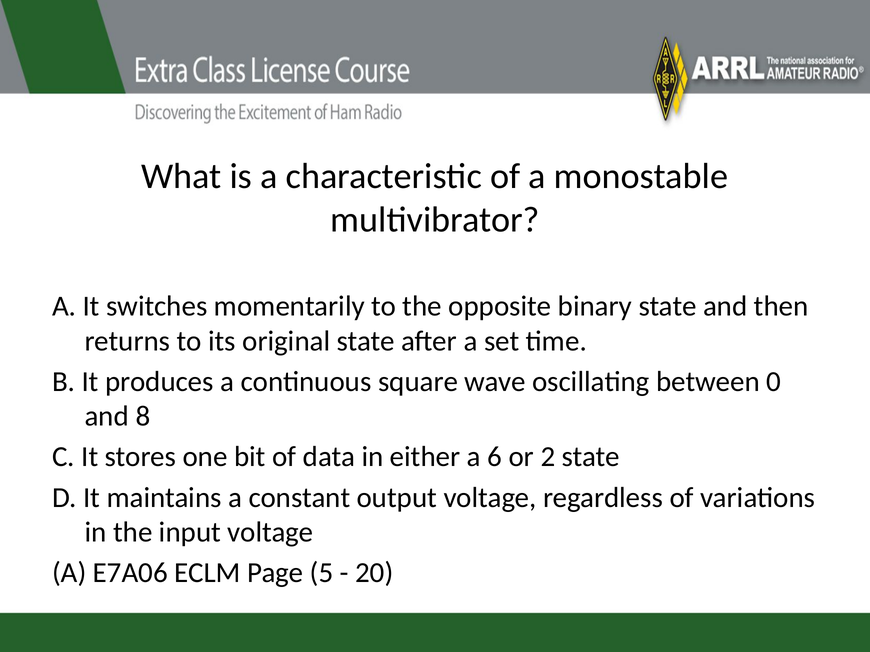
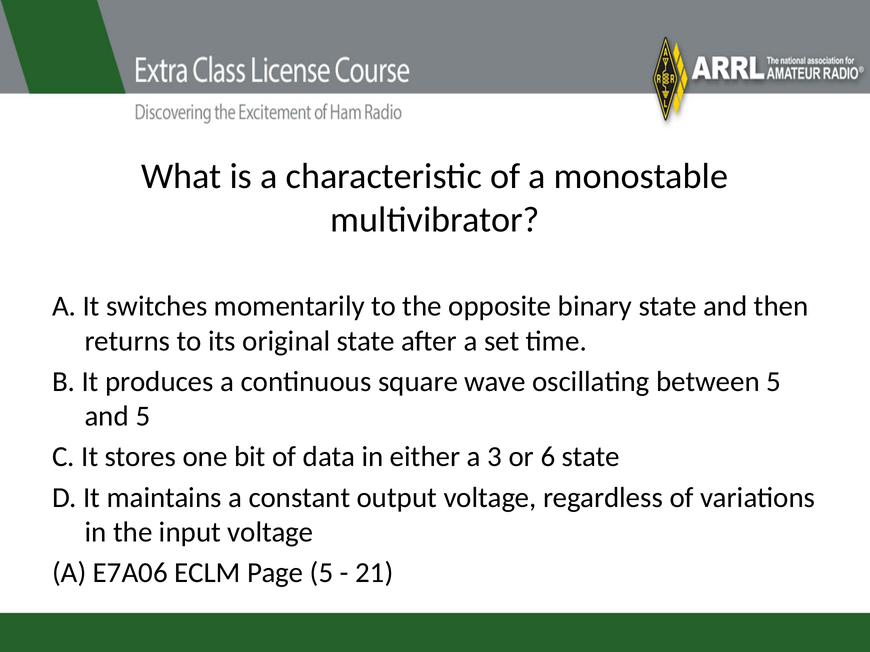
between 0: 0 -> 5
and 8: 8 -> 5
6: 6 -> 3
2: 2 -> 6
20: 20 -> 21
